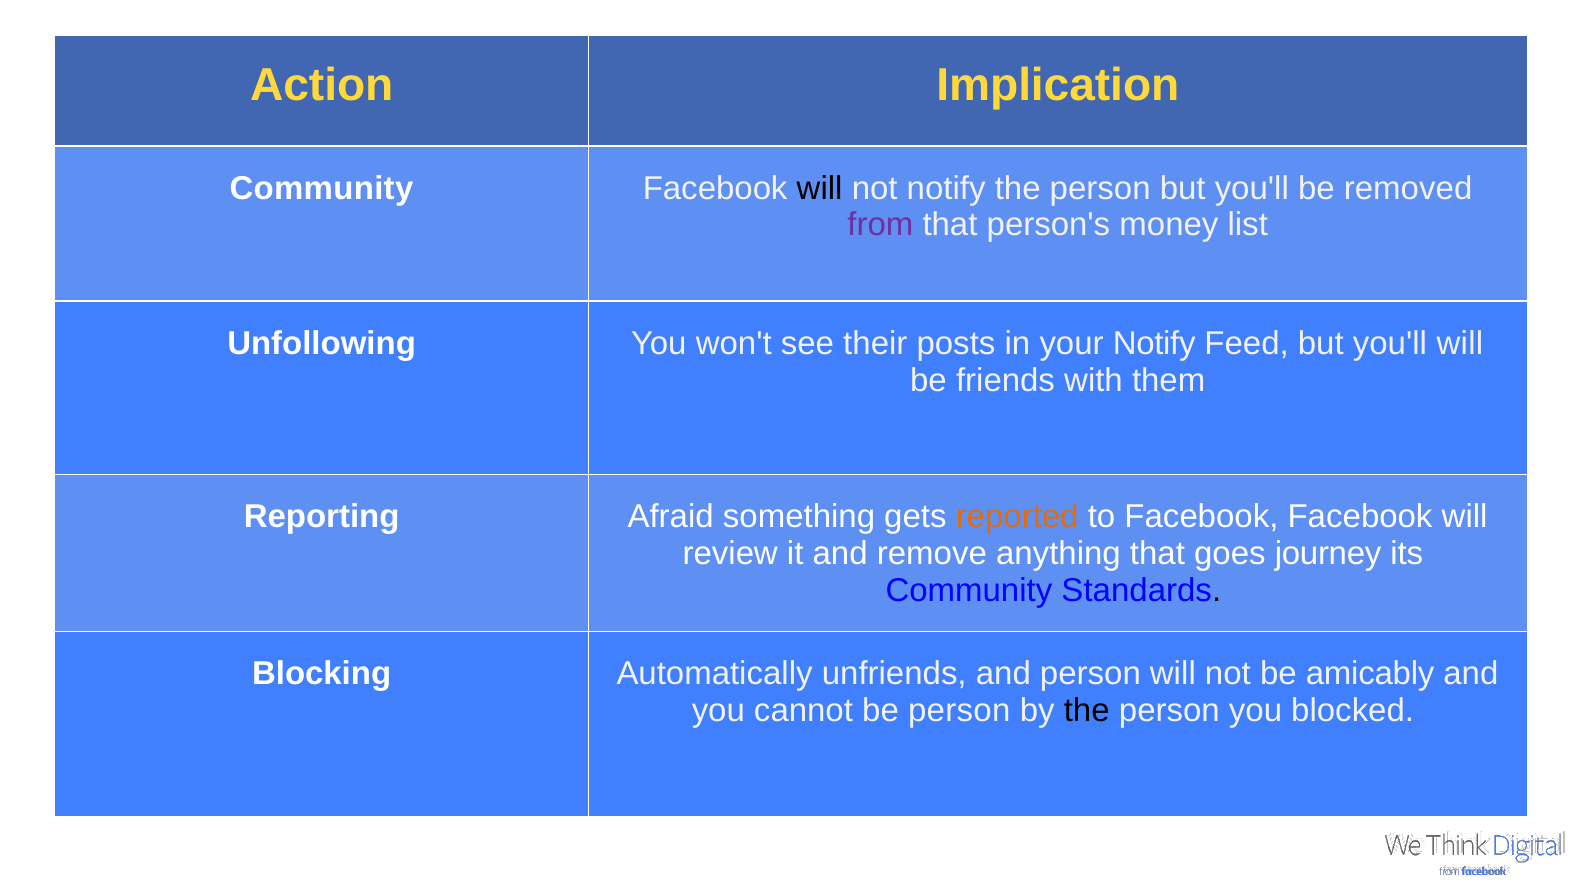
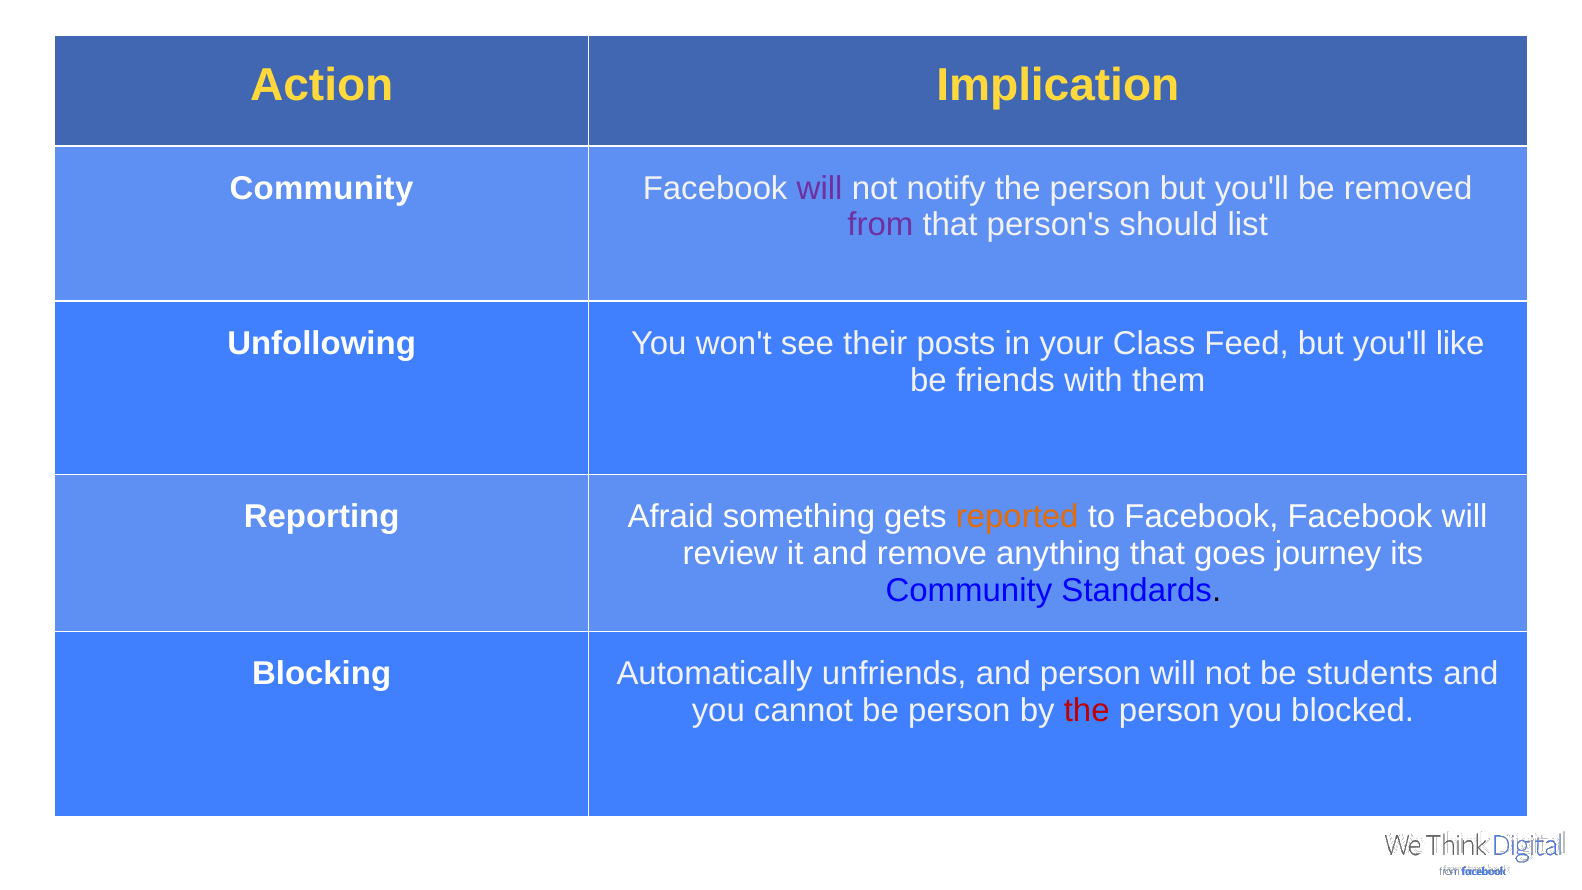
will at (820, 188) colour: black -> purple
money: money -> should
your Notify: Notify -> Class
you'll will: will -> like
amicably: amicably -> students
the at (1087, 710) colour: black -> red
